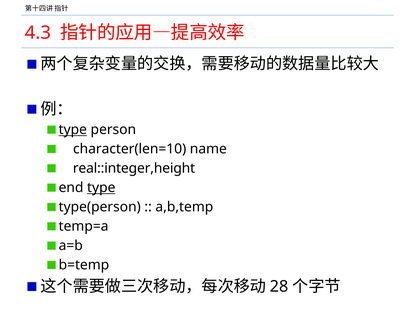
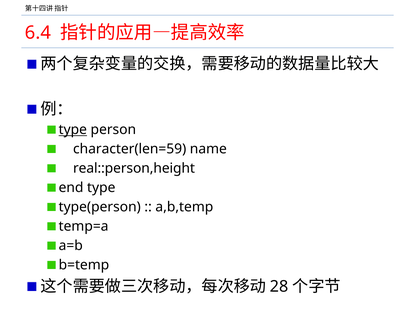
4.3: 4.3 -> 6.4
character(len=10: character(len=10 -> character(len=59
real::integer,height: real::integer,height -> real::person,height
type at (101, 188) underline: present -> none
